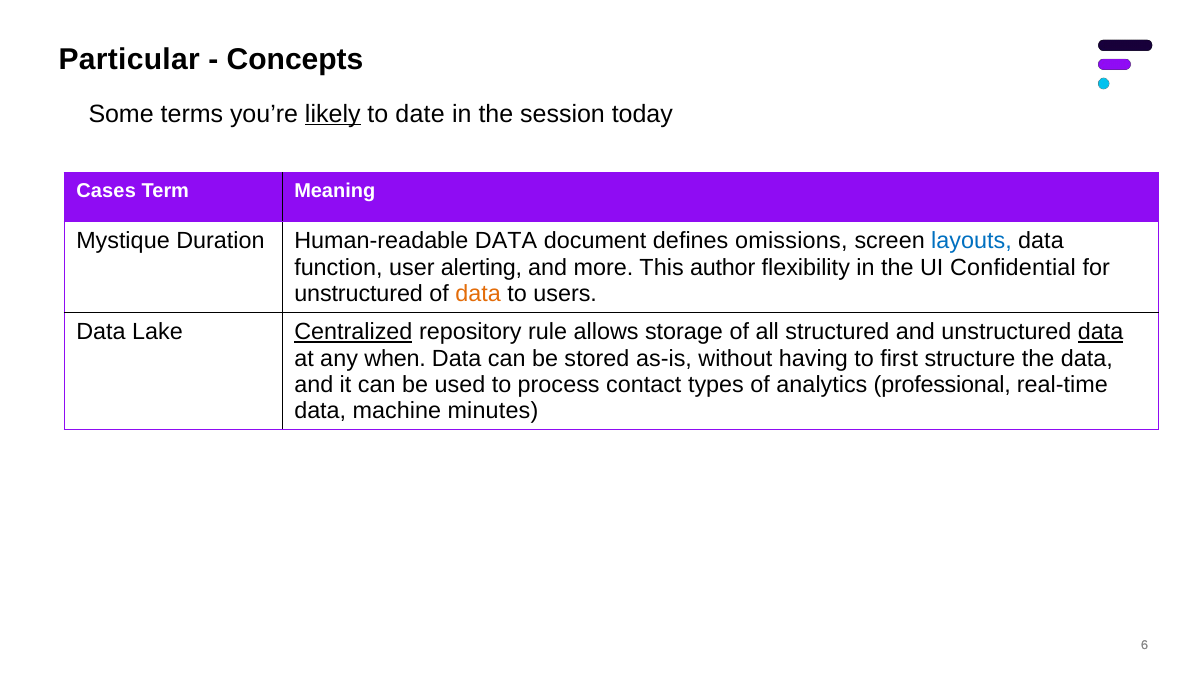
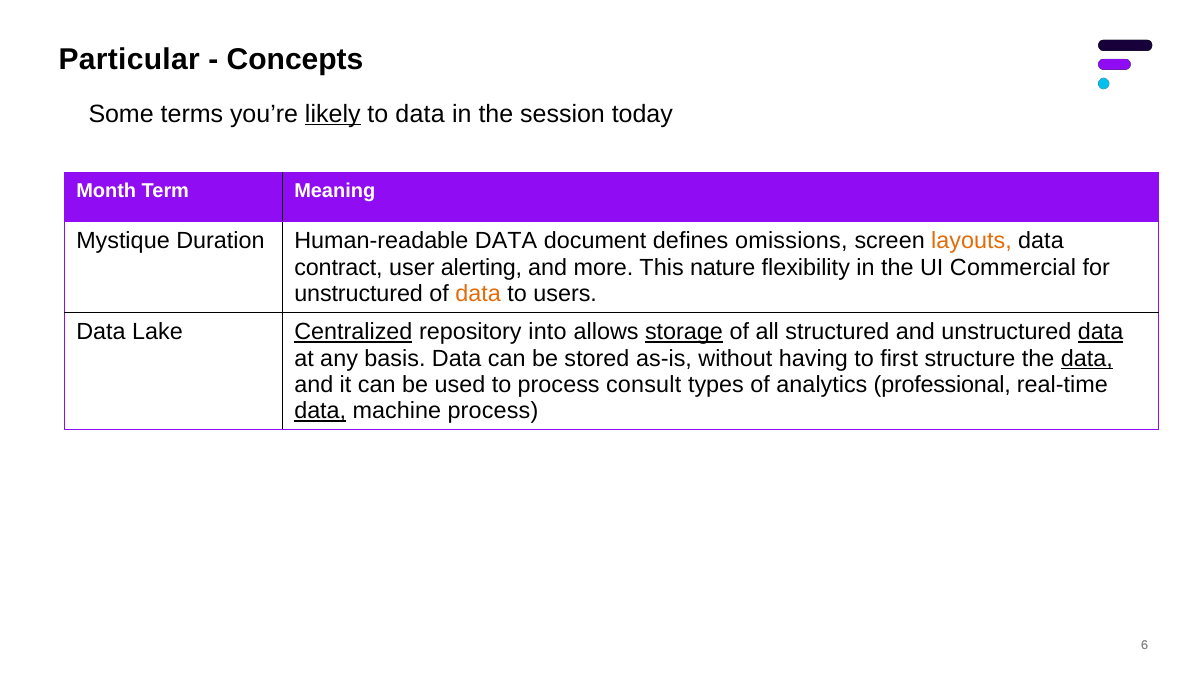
to date: date -> data
Cases: Cases -> Month
layouts colour: blue -> orange
function: function -> contract
author: author -> nature
Confidential: Confidential -> Commercial
rule: rule -> into
storage underline: none -> present
when: when -> basis
data at (1087, 358) underline: none -> present
contact: contact -> consult
data at (320, 411) underline: none -> present
machine minutes: minutes -> process
